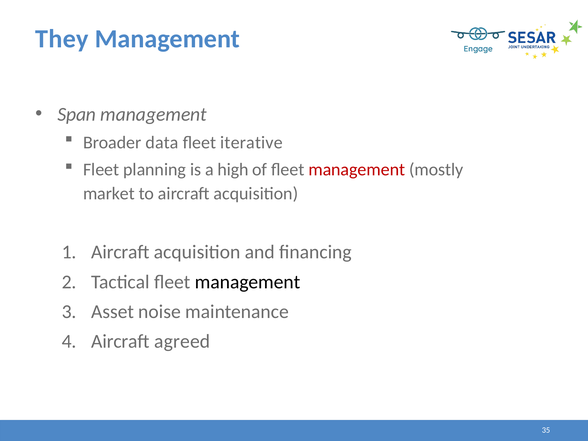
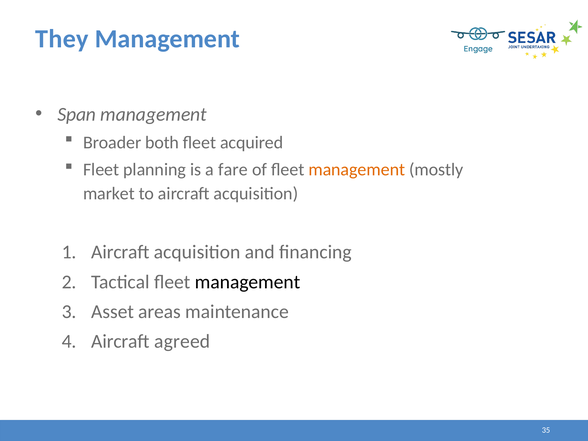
data: data -> both
iterative: iterative -> acquired
high: high -> fare
management at (357, 170) colour: red -> orange
noise: noise -> areas
